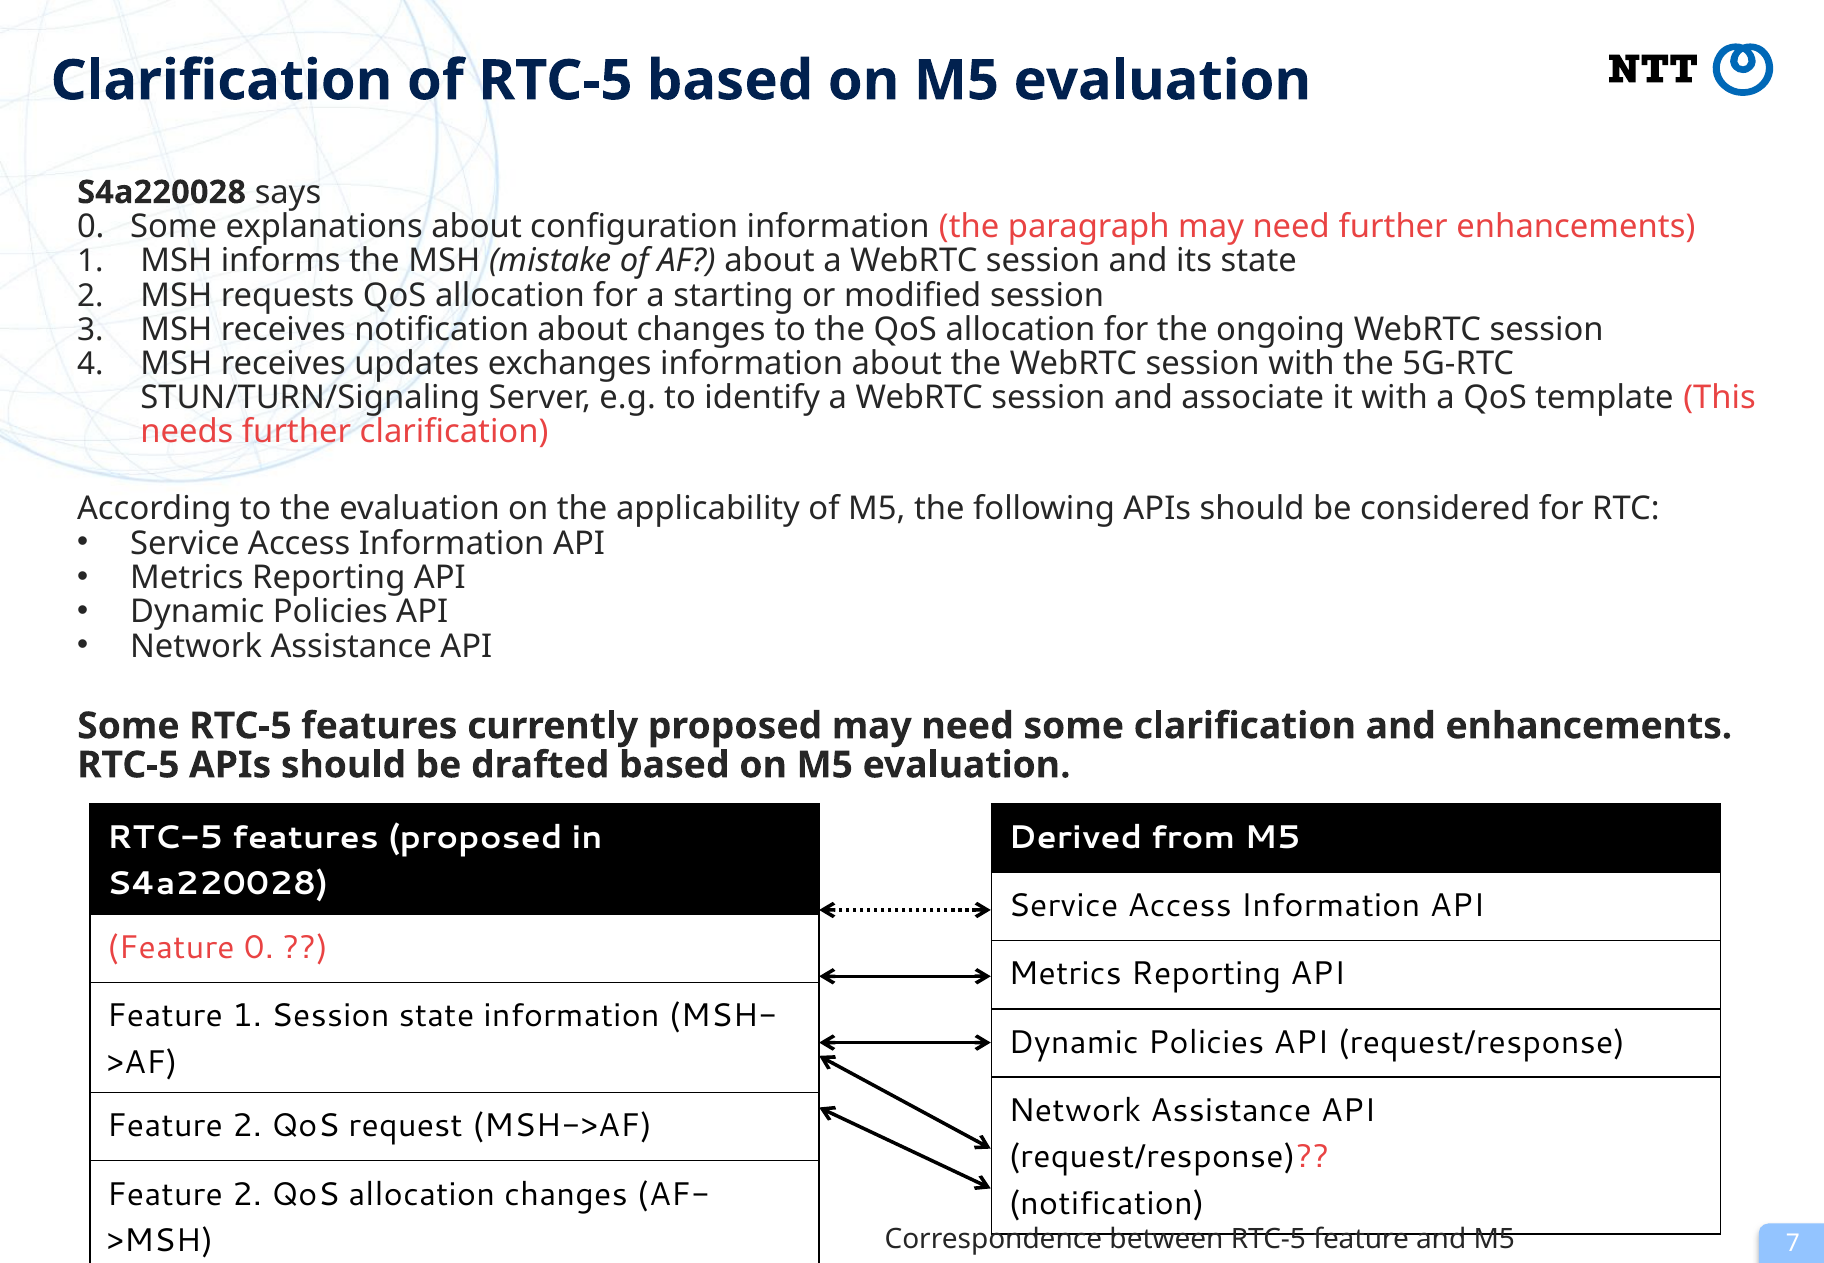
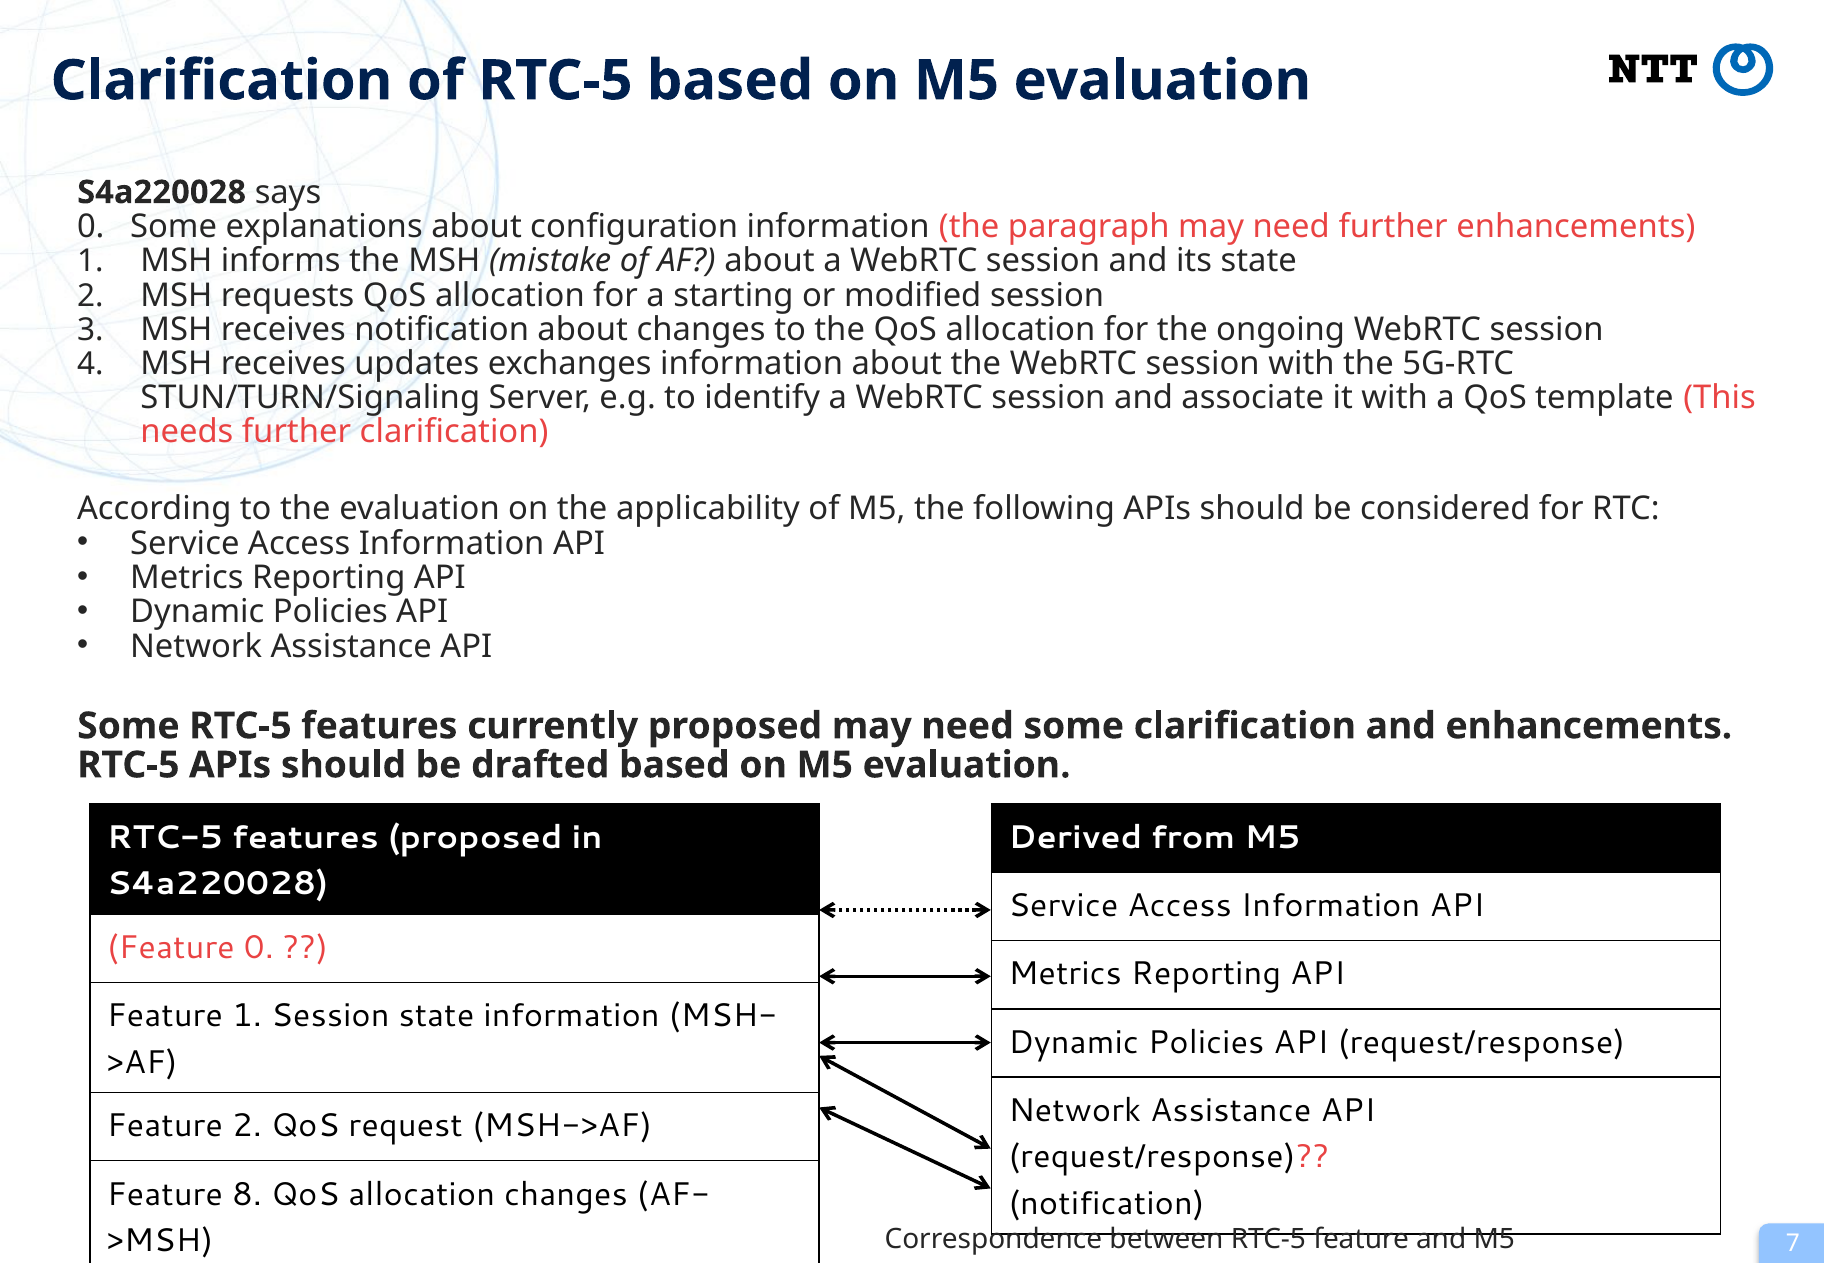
2 at (247, 1194): 2 -> 8
